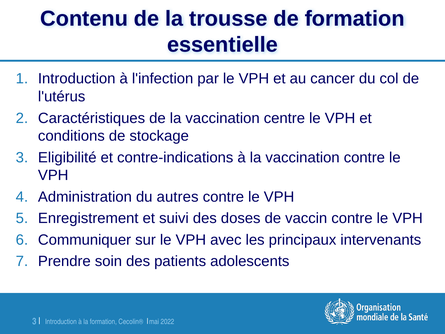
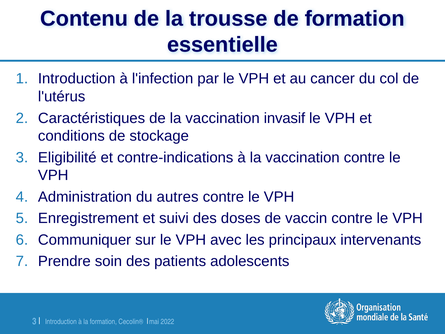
centre: centre -> invasif
